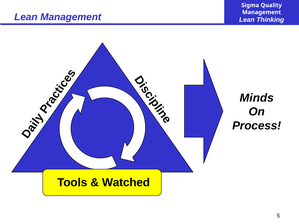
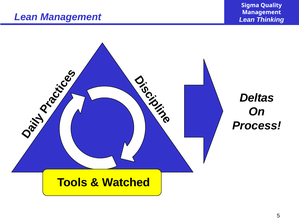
Minds: Minds -> Deltas
